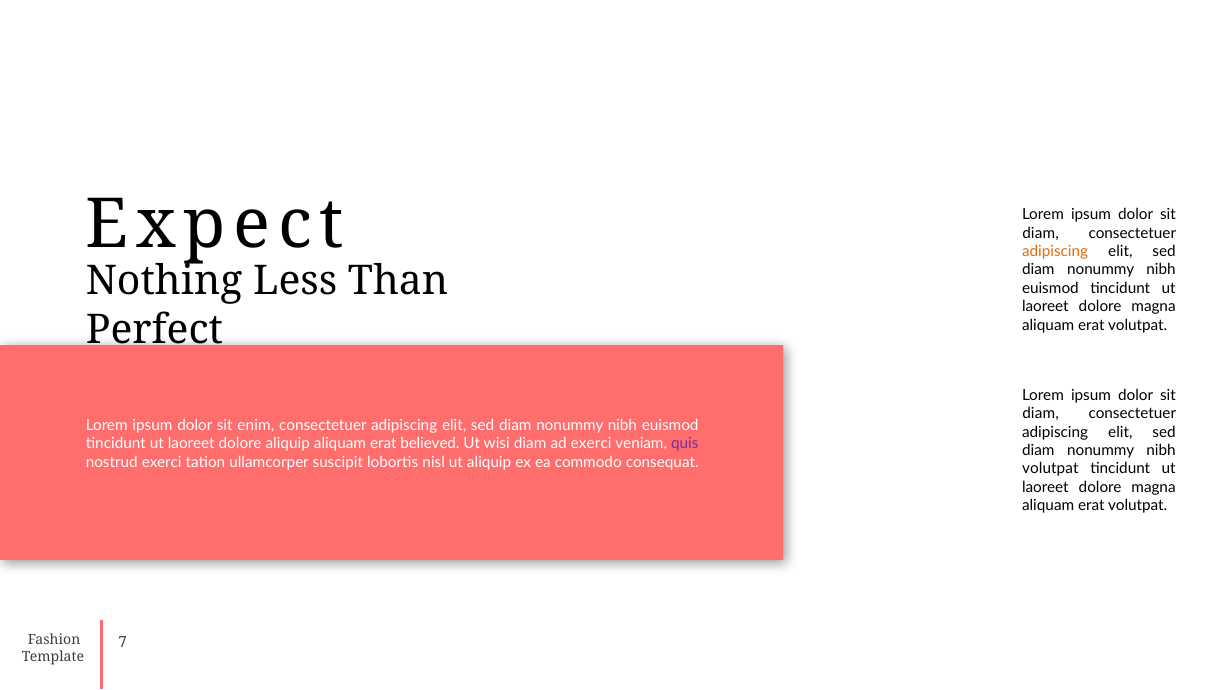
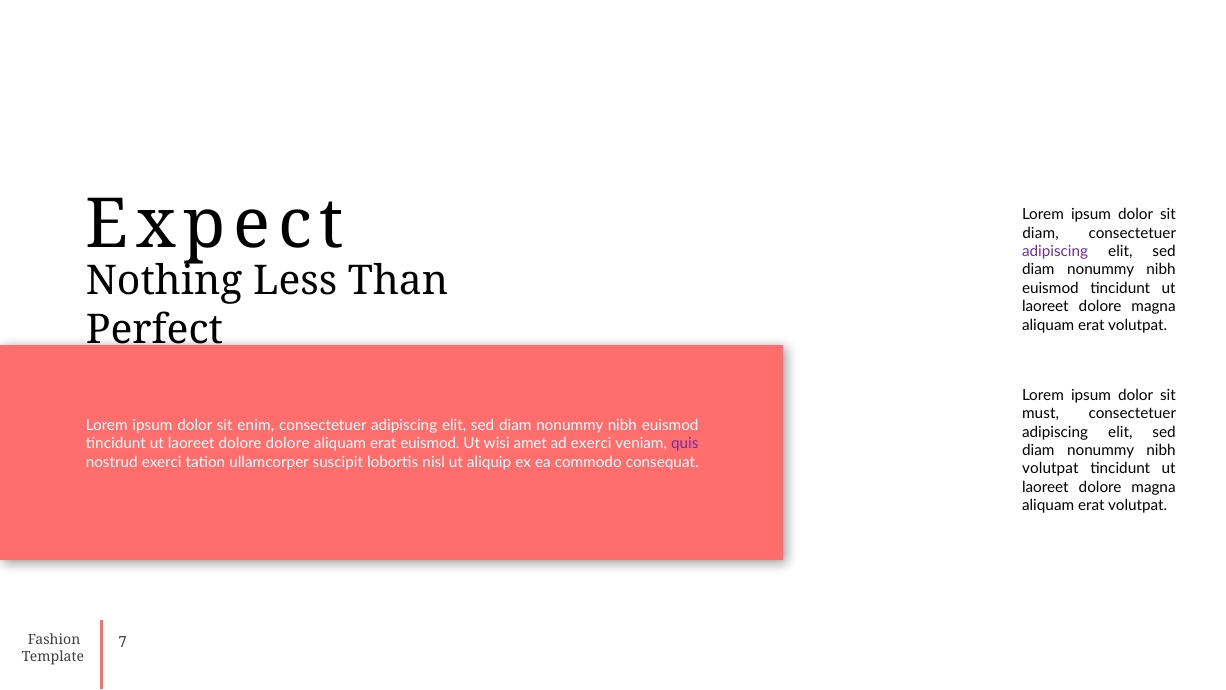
adipiscing at (1055, 251) colour: orange -> purple
diam at (1041, 413): diam -> must
dolore aliquip: aliquip -> dolore
erat believed: believed -> euismod
wisi diam: diam -> amet
